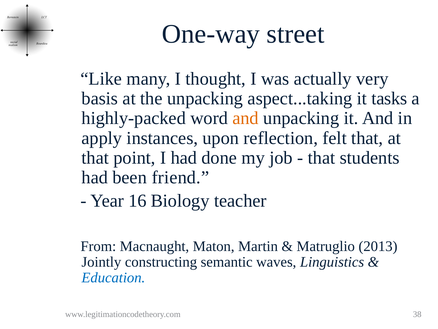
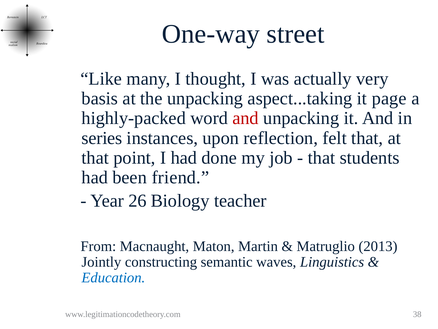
tasks: tasks -> page
and at (246, 118) colour: orange -> red
apply: apply -> series
16: 16 -> 26
